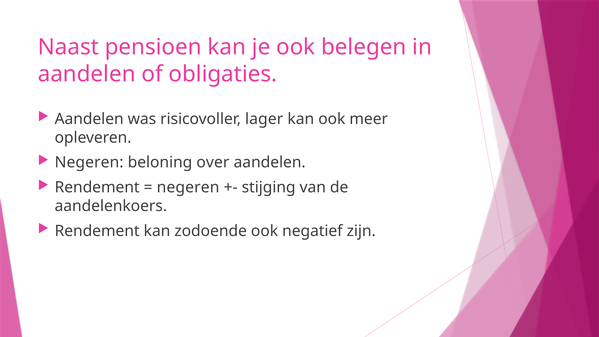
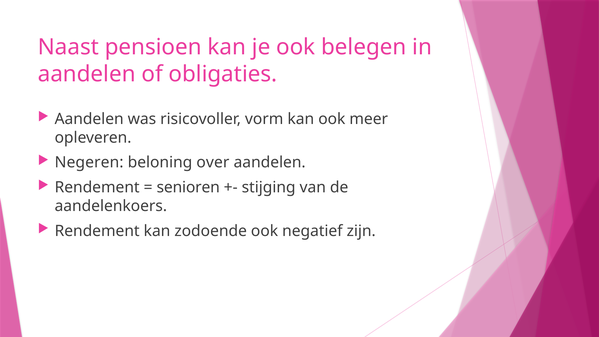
lager: lager -> vorm
negeren at (188, 187): negeren -> senioren
